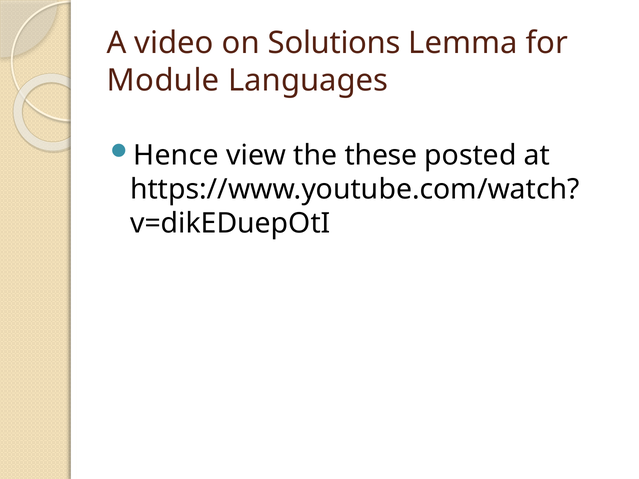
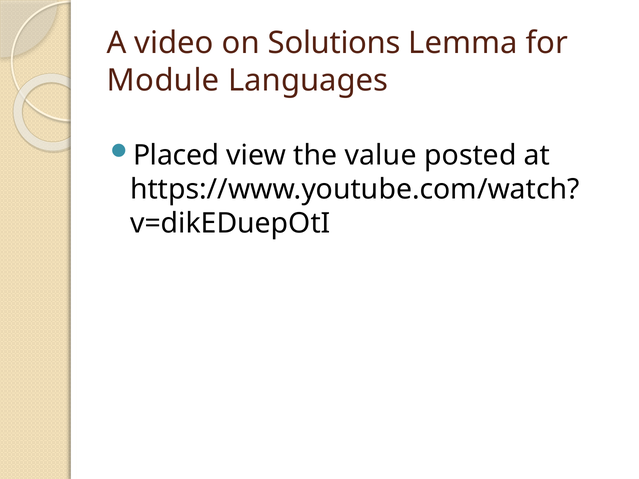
Hence: Hence -> Placed
these: these -> value
